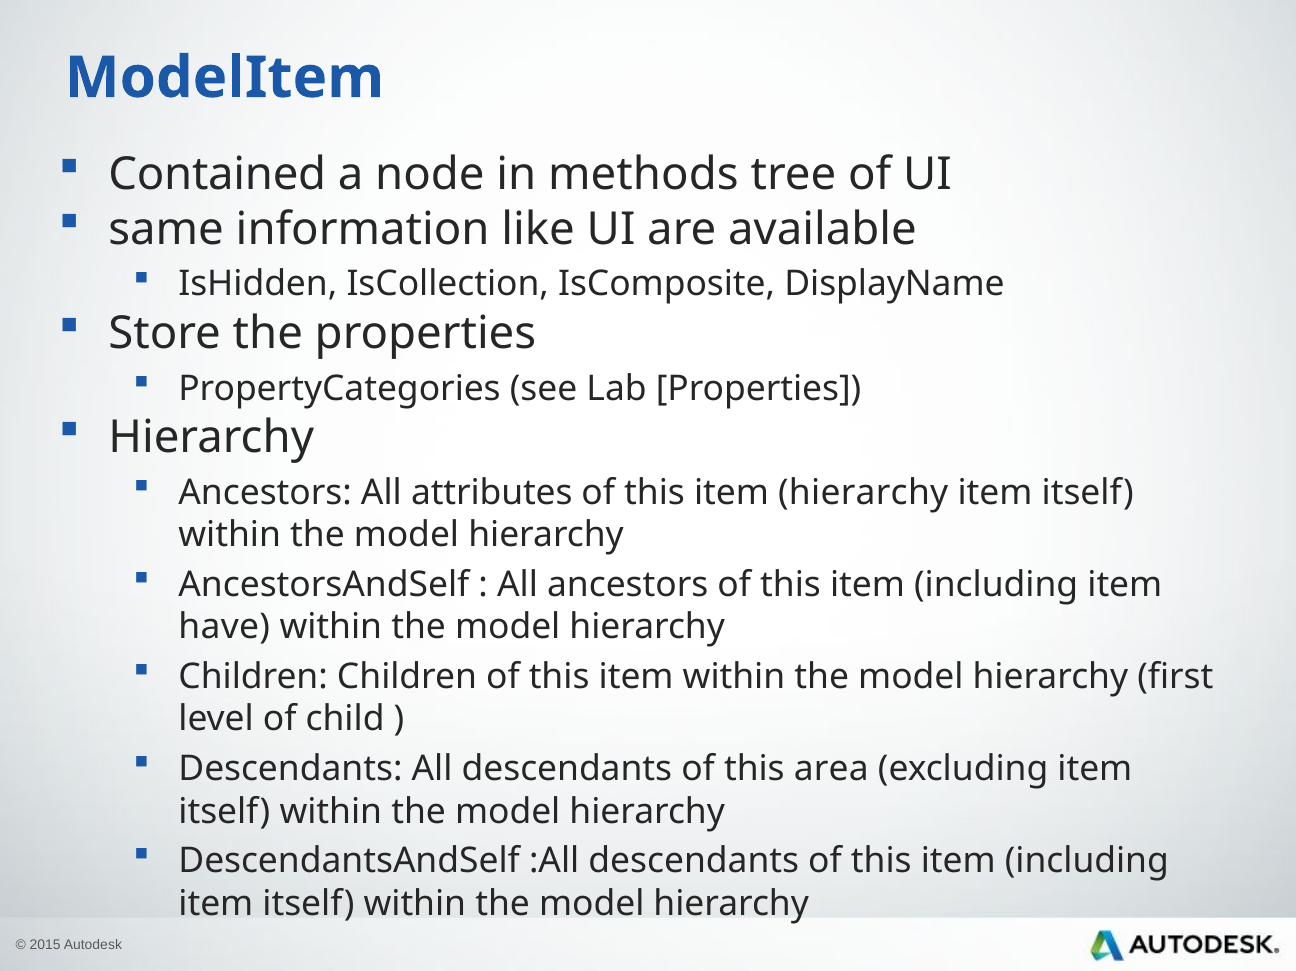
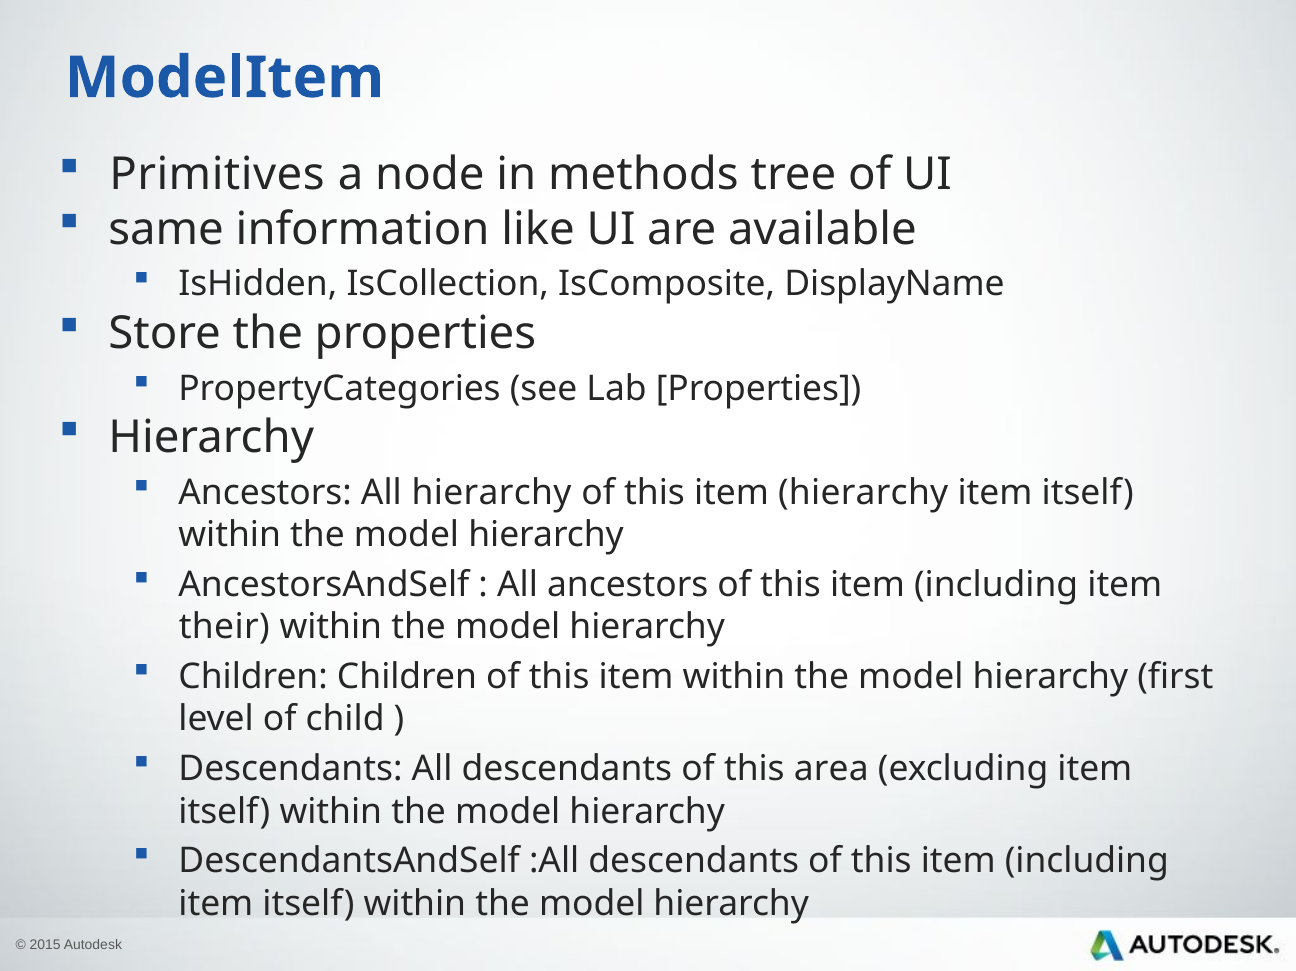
Contained: Contained -> Primitives
All attributes: attributes -> hierarchy
have: have -> their
